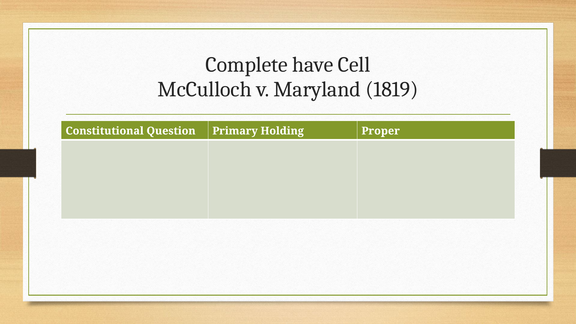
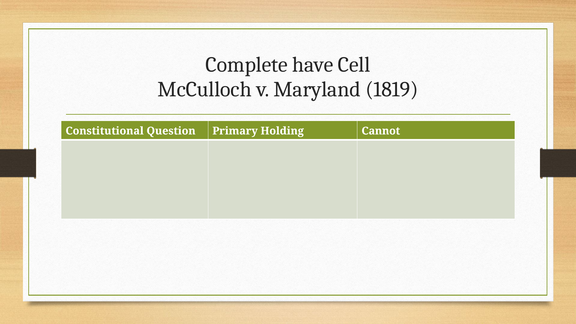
Proper: Proper -> Cannot
